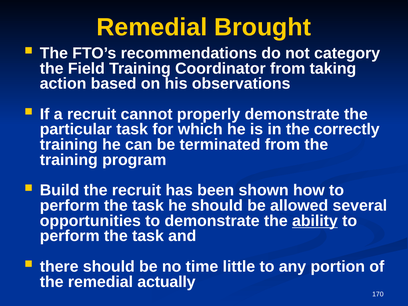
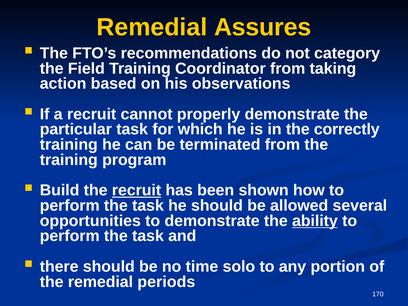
Brought: Brought -> Assures
recruit at (137, 190) underline: none -> present
little: little -> solo
actually: actually -> periods
